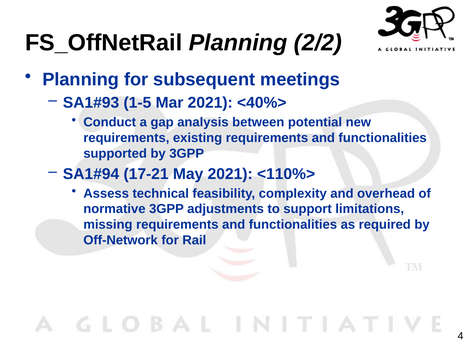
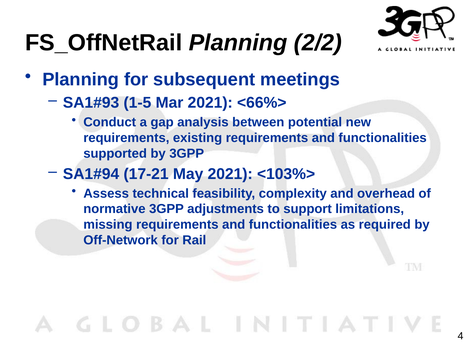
<40%>: <40%> -> <66%>
<110%>: <110%> -> <103%>
